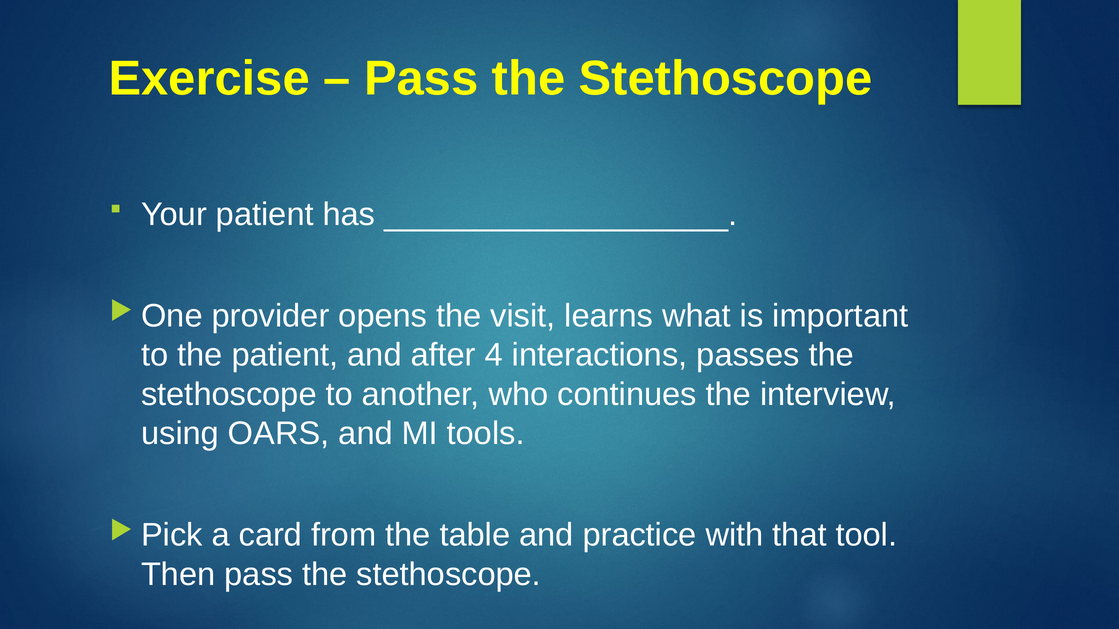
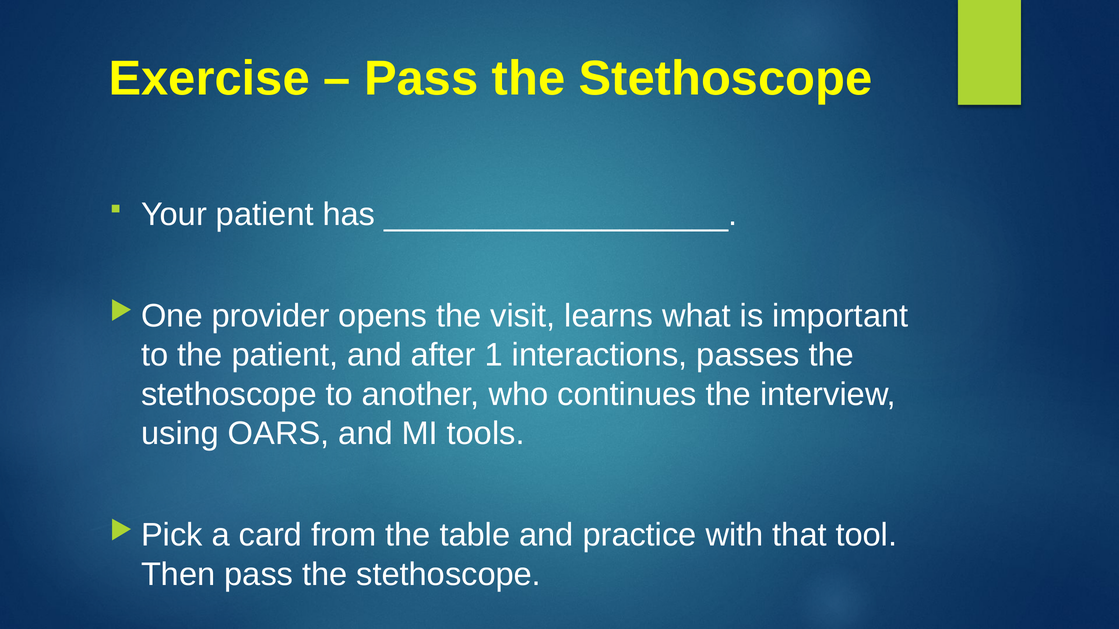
4: 4 -> 1
